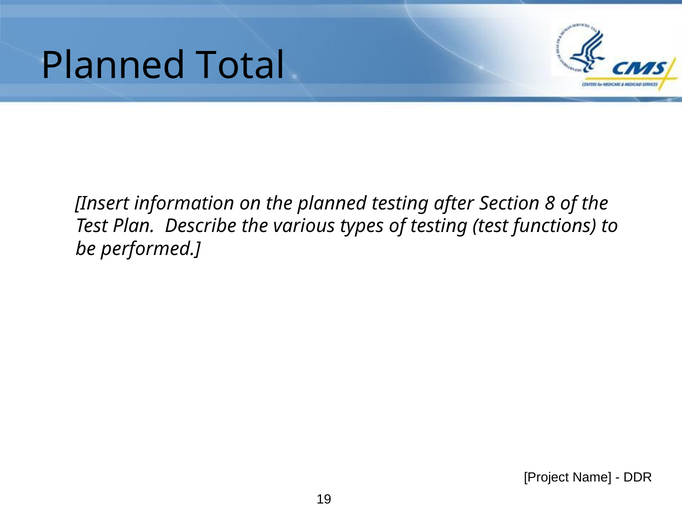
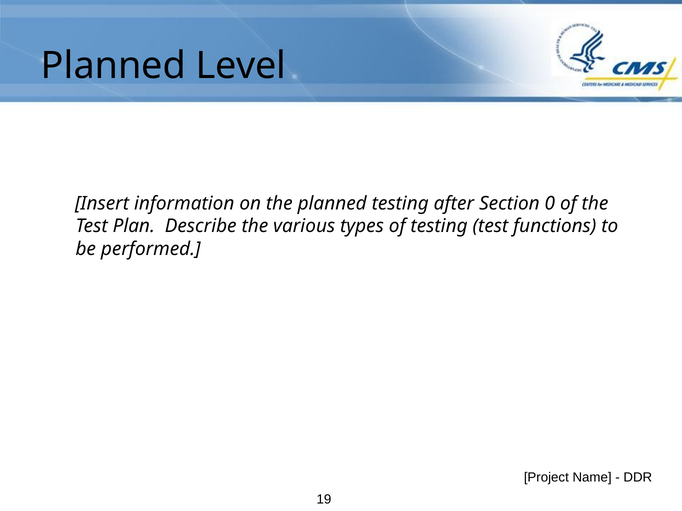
Total: Total -> Level
8: 8 -> 0
